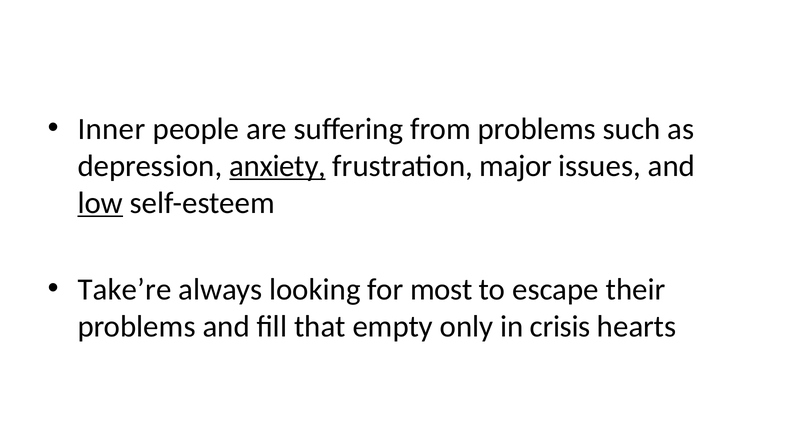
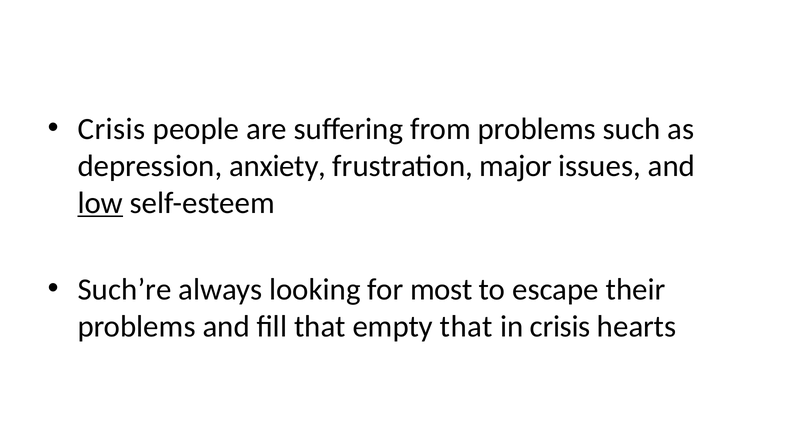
Inner at (112, 129): Inner -> Crisis
anxiety underline: present -> none
Take’re: Take’re -> Such’re
empty only: only -> that
